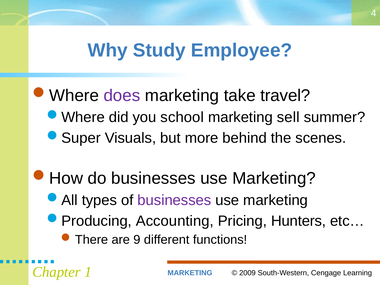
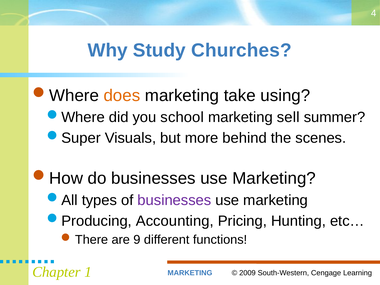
Employee: Employee -> Churches
does colour: purple -> orange
travel: travel -> using
Hunters: Hunters -> Hunting
